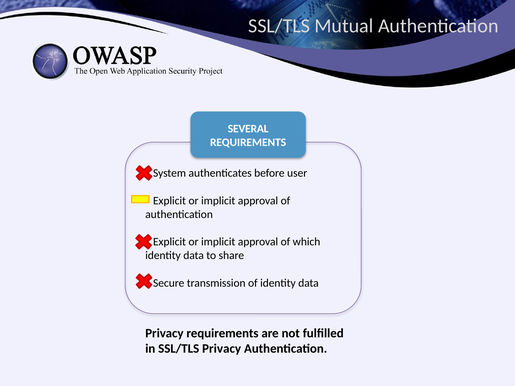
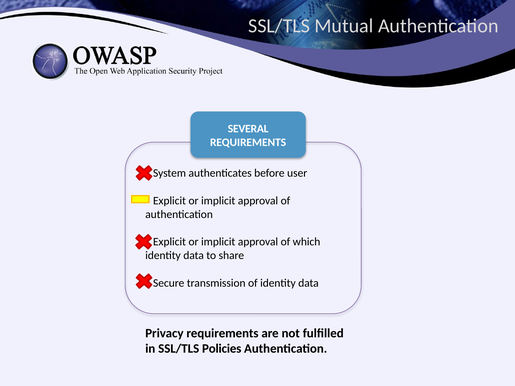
SSL/TLS Privacy: Privacy -> Policies
